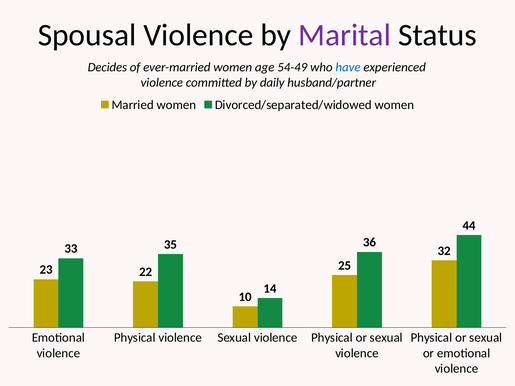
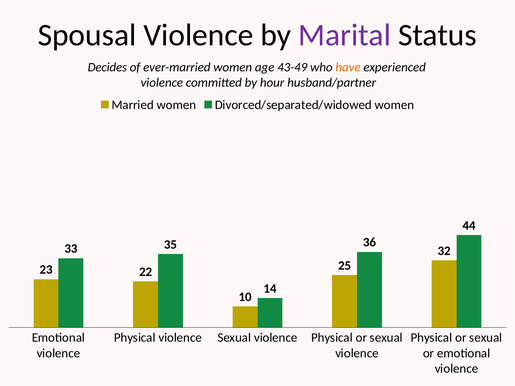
54-49: 54-49 -> 43-49
have colour: blue -> orange
daily: daily -> hour
